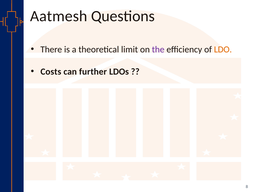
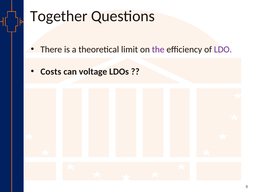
Aatmesh: Aatmesh -> Together
LDO colour: orange -> purple
further: further -> voltage
